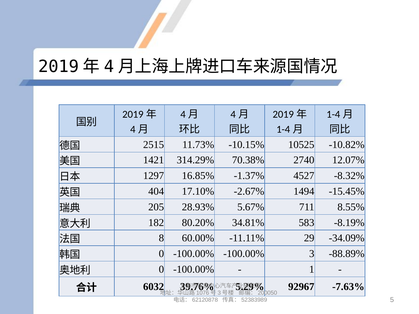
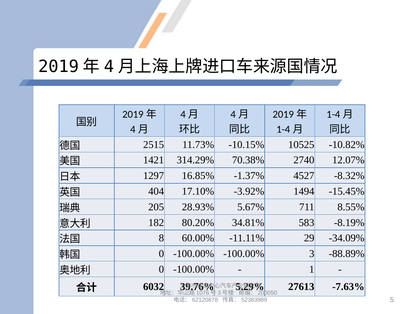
-2.67%: -2.67% -> -3.92%
92967: 92967 -> 27613
